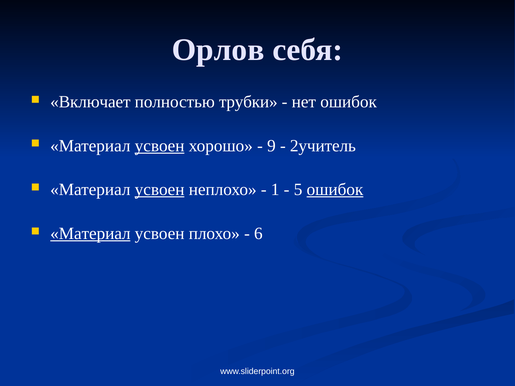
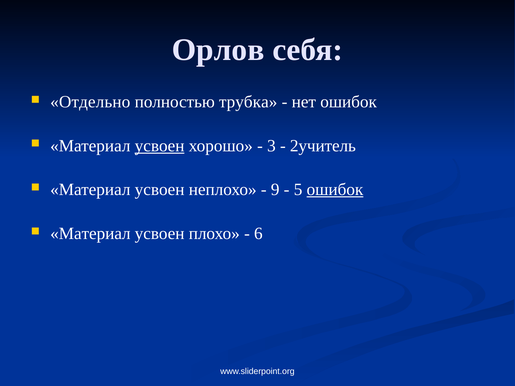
Включает: Включает -> Отдельно
трубки: трубки -> трубка
9: 9 -> 3
усвоен at (160, 190) underline: present -> none
1: 1 -> 9
Материал at (90, 234) underline: present -> none
